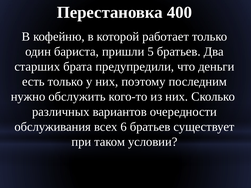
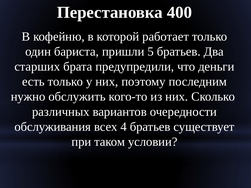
6: 6 -> 4
